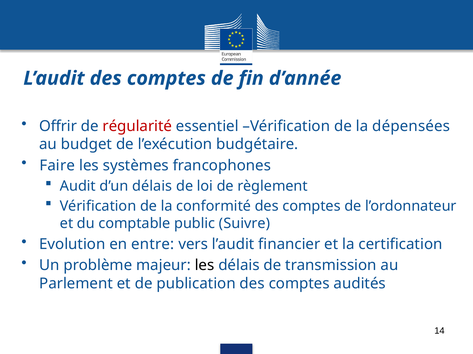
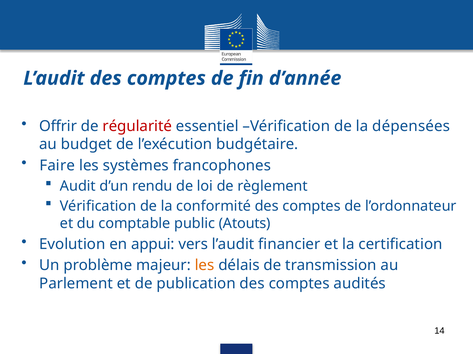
d’un délais: délais -> rendu
Suivre: Suivre -> Atouts
entre: entre -> appui
les at (205, 266) colour: black -> orange
